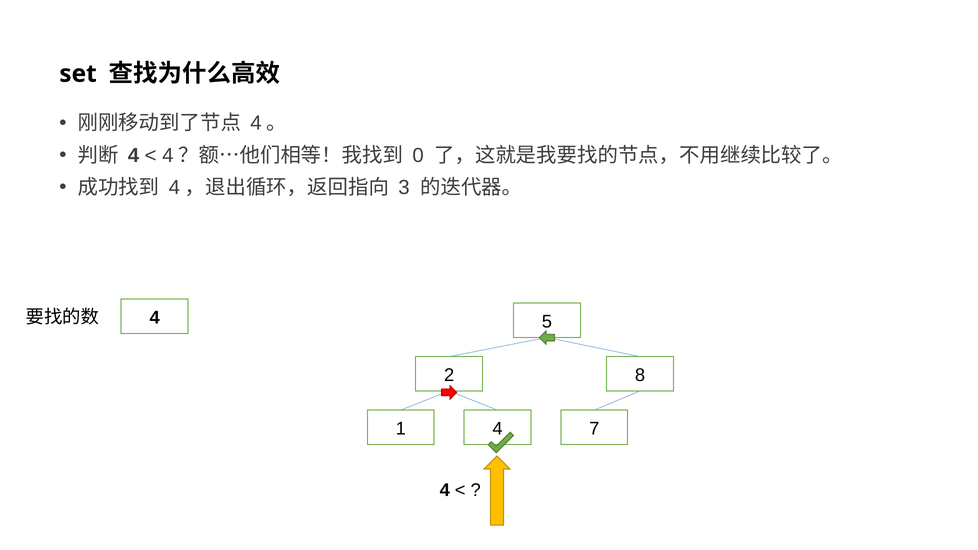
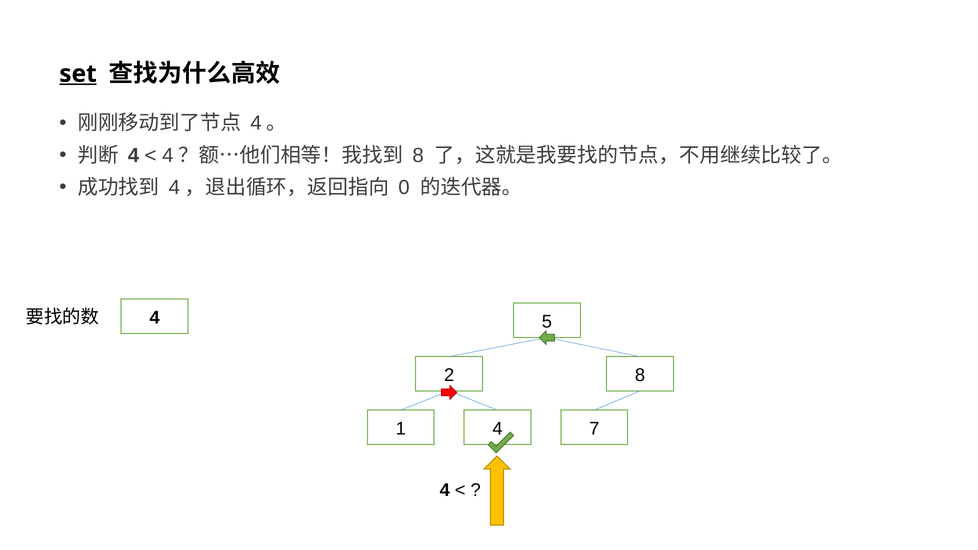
set underline: none -> present
0 at (418, 155): 0 -> 8
3: 3 -> 0
